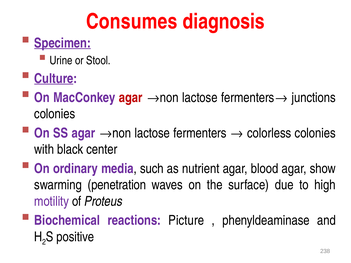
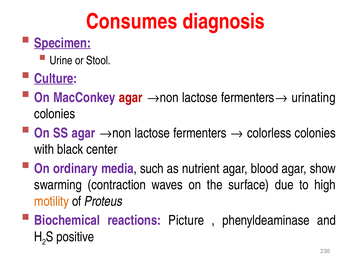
junctions: junctions -> urinating
penetration: penetration -> contraction
motility colour: purple -> orange
